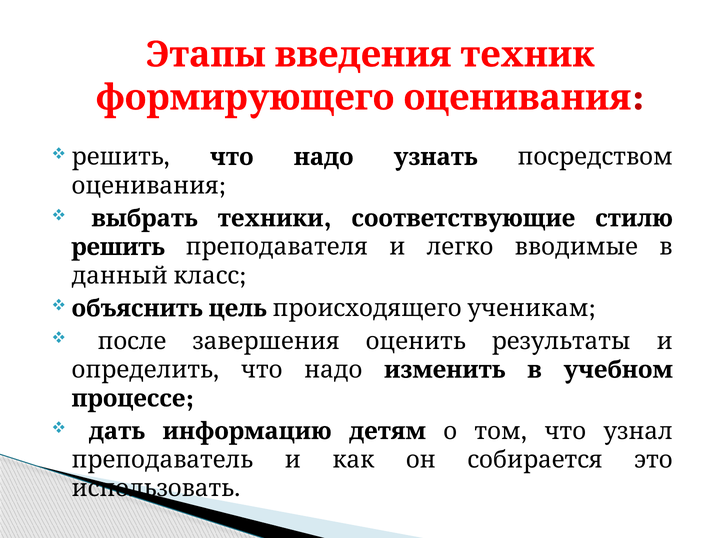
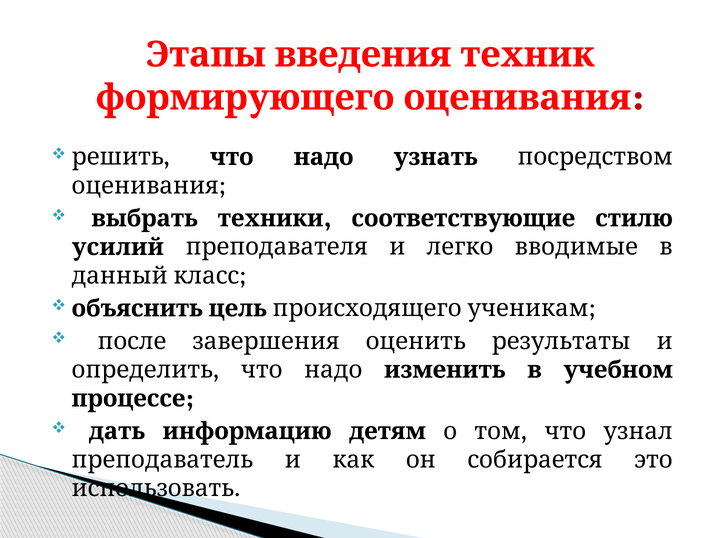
решить at (118, 247): решить -> усилий
